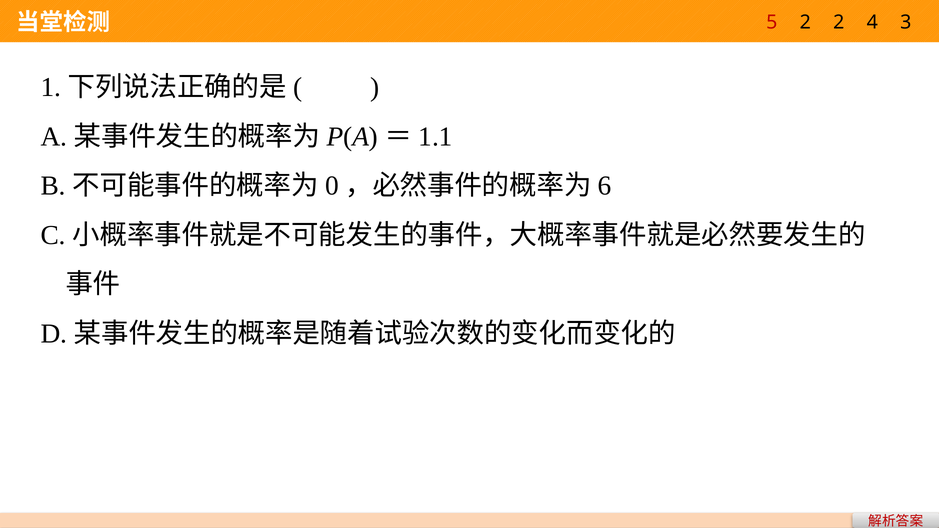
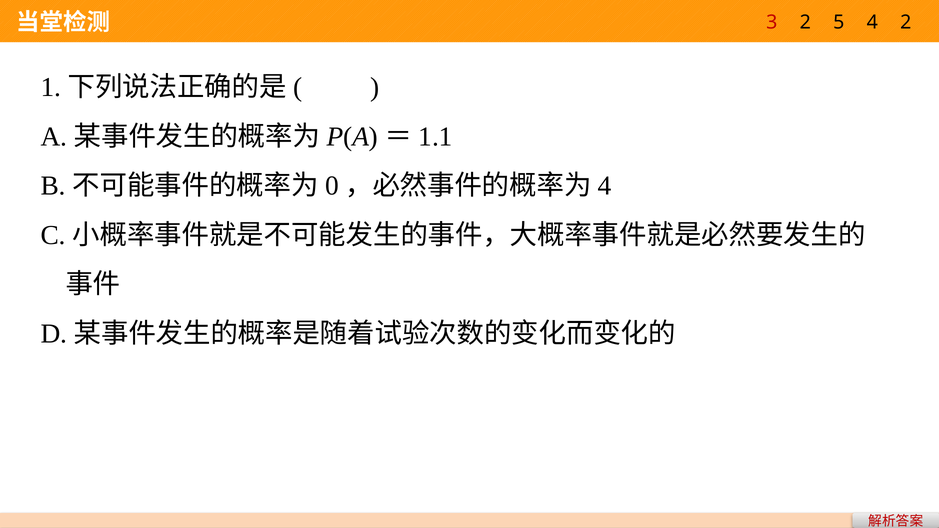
5: 5 -> 3
2 2: 2 -> 5
4 3: 3 -> 2
6 at (605, 186): 6 -> 4
